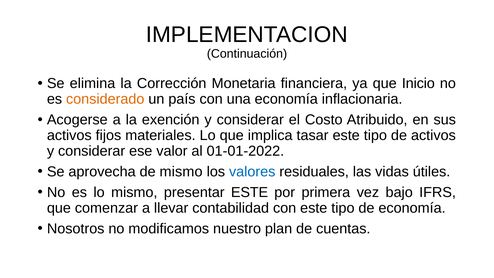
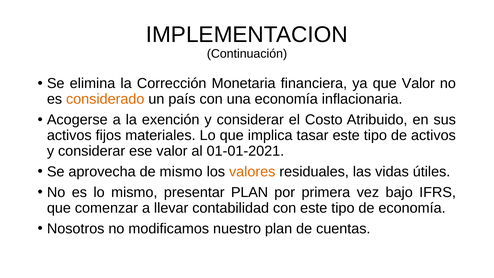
que Inicio: Inicio -> Valor
01-01-2022: 01-01-2022 -> 01-01-2021
valores colour: blue -> orange
presentar ESTE: ESTE -> PLAN
